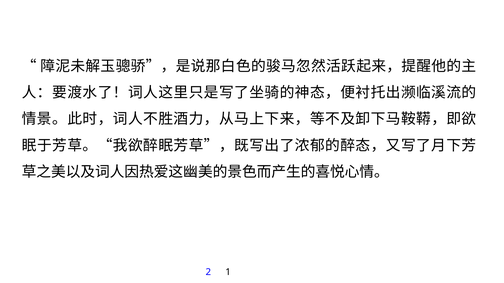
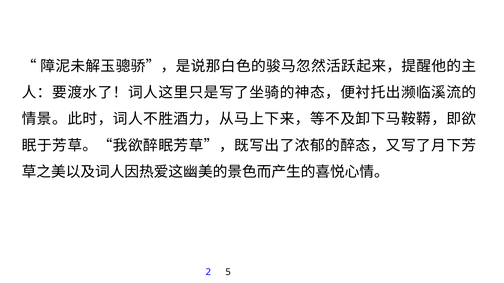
1: 1 -> 5
